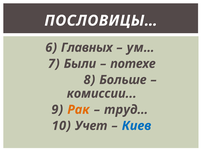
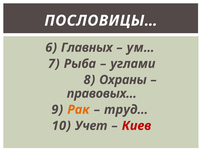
Были: Были -> Рыба
потехе: потехе -> углами
Больше: Больше -> Охраны
комиссии: комиссии -> правовых
Киев colour: blue -> red
